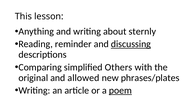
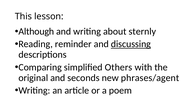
Anything: Anything -> Although
allowed: allowed -> seconds
phrases/plates: phrases/plates -> phrases/agent
poem underline: present -> none
